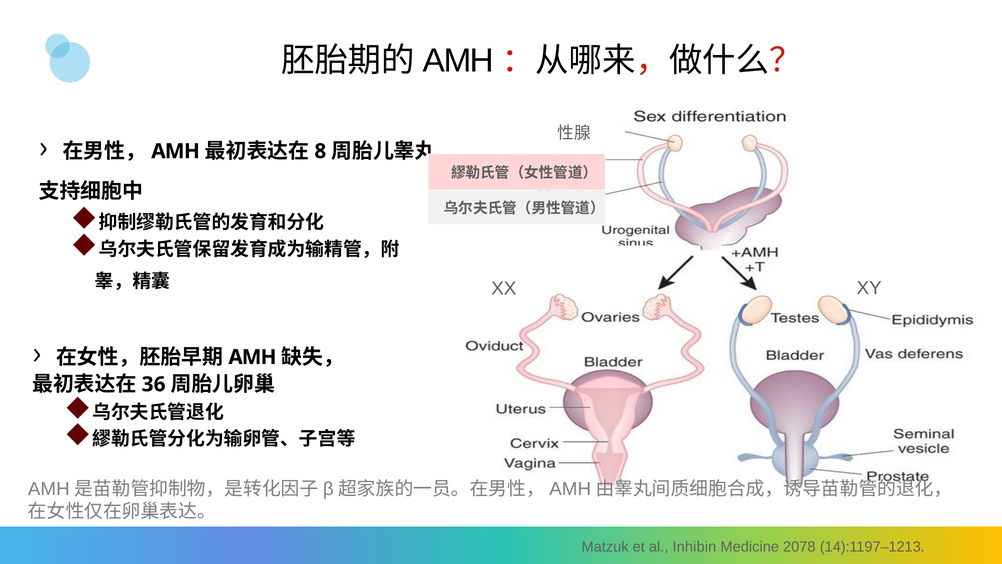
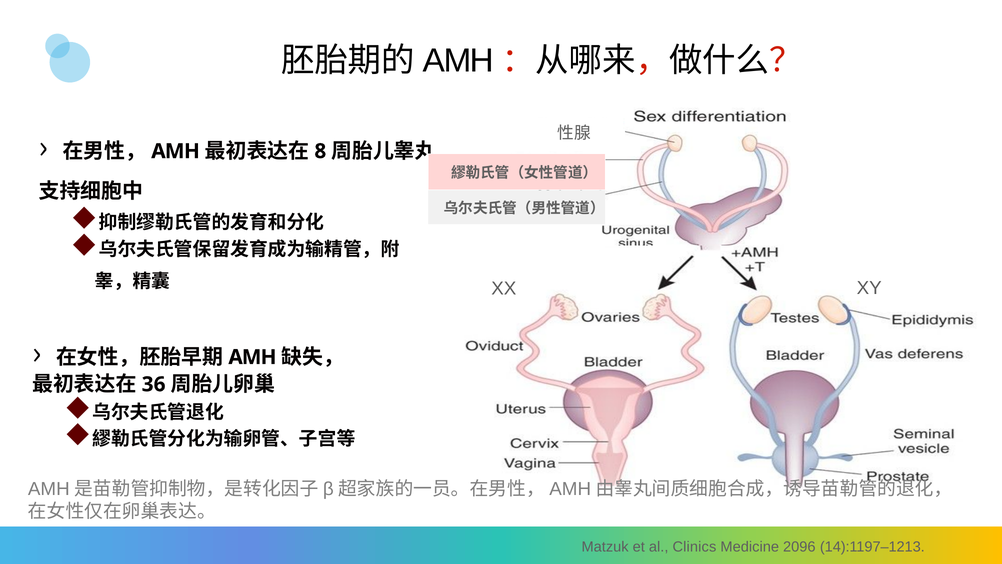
Inhibin: Inhibin -> Clinics
2078: 2078 -> 2096
